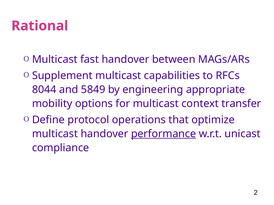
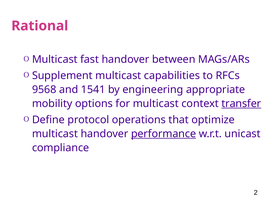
8044: 8044 -> 9568
5849: 5849 -> 1541
transfer underline: none -> present
